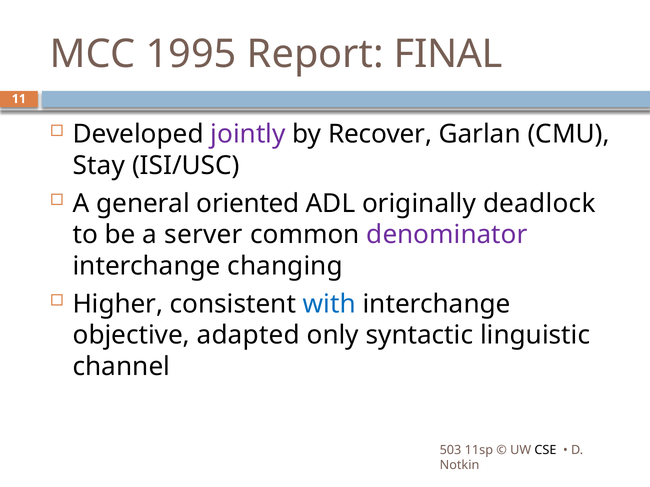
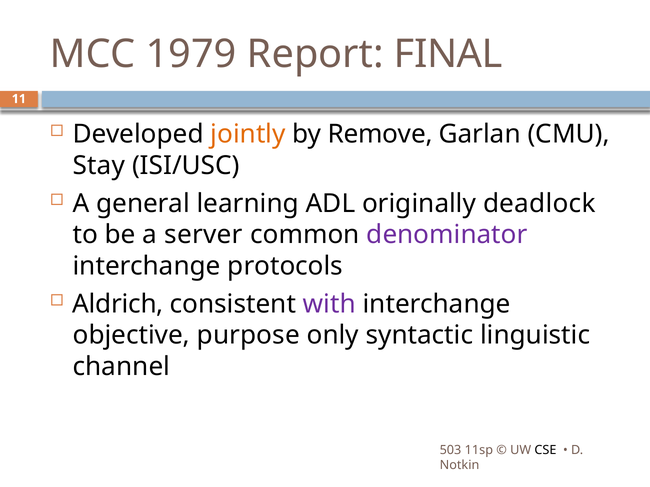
1995: 1995 -> 1979
jointly colour: purple -> orange
Recover: Recover -> Remove
oriented: oriented -> learning
changing: changing -> protocols
Higher: Higher -> Aldrich
with colour: blue -> purple
adapted: adapted -> purpose
